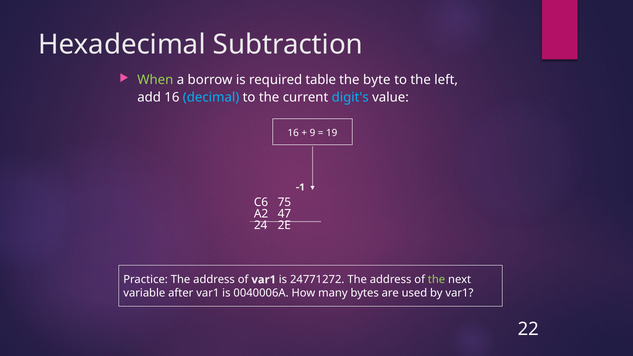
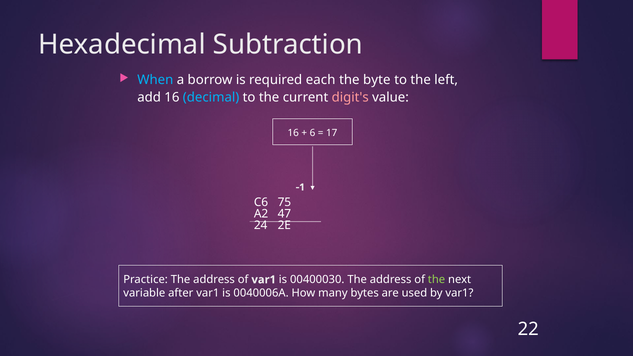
When colour: light green -> light blue
table: table -> each
digit's colour: light blue -> pink
9: 9 -> 6
19: 19 -> 17
24771272: 24771272 -> 00400030
